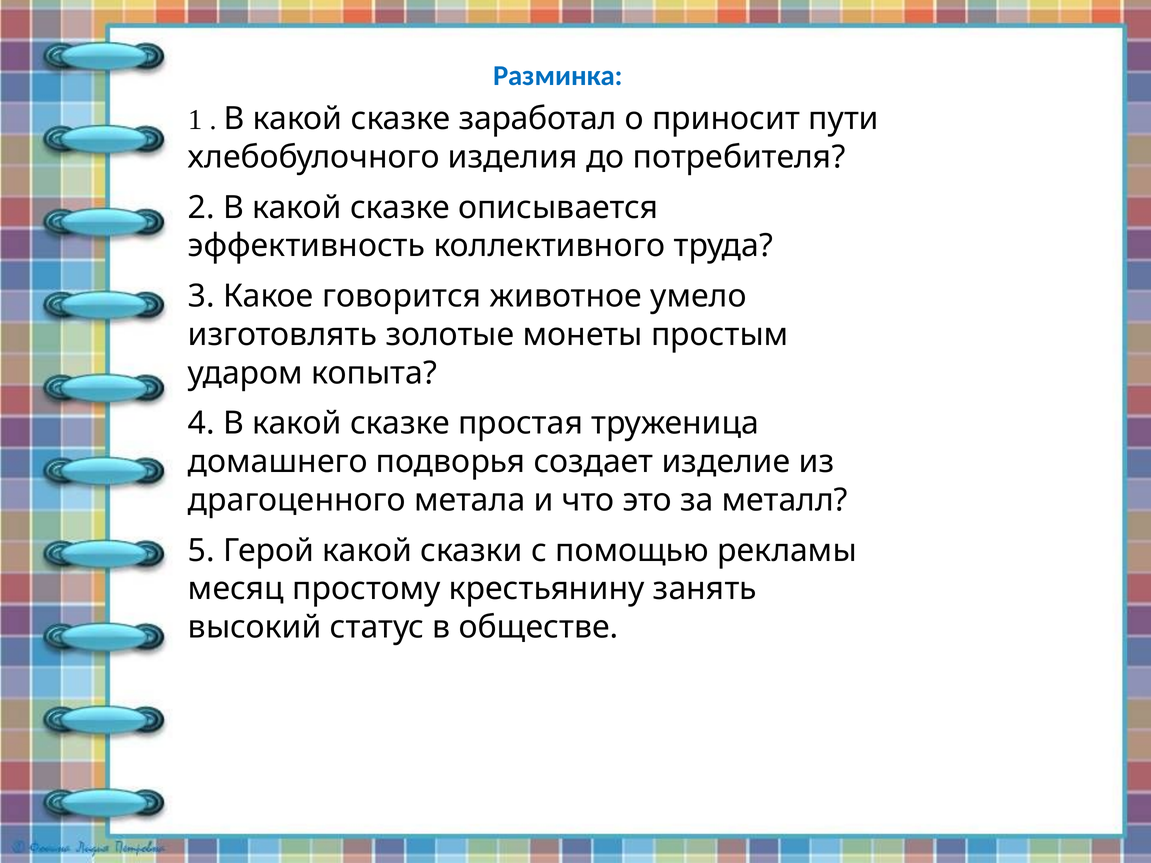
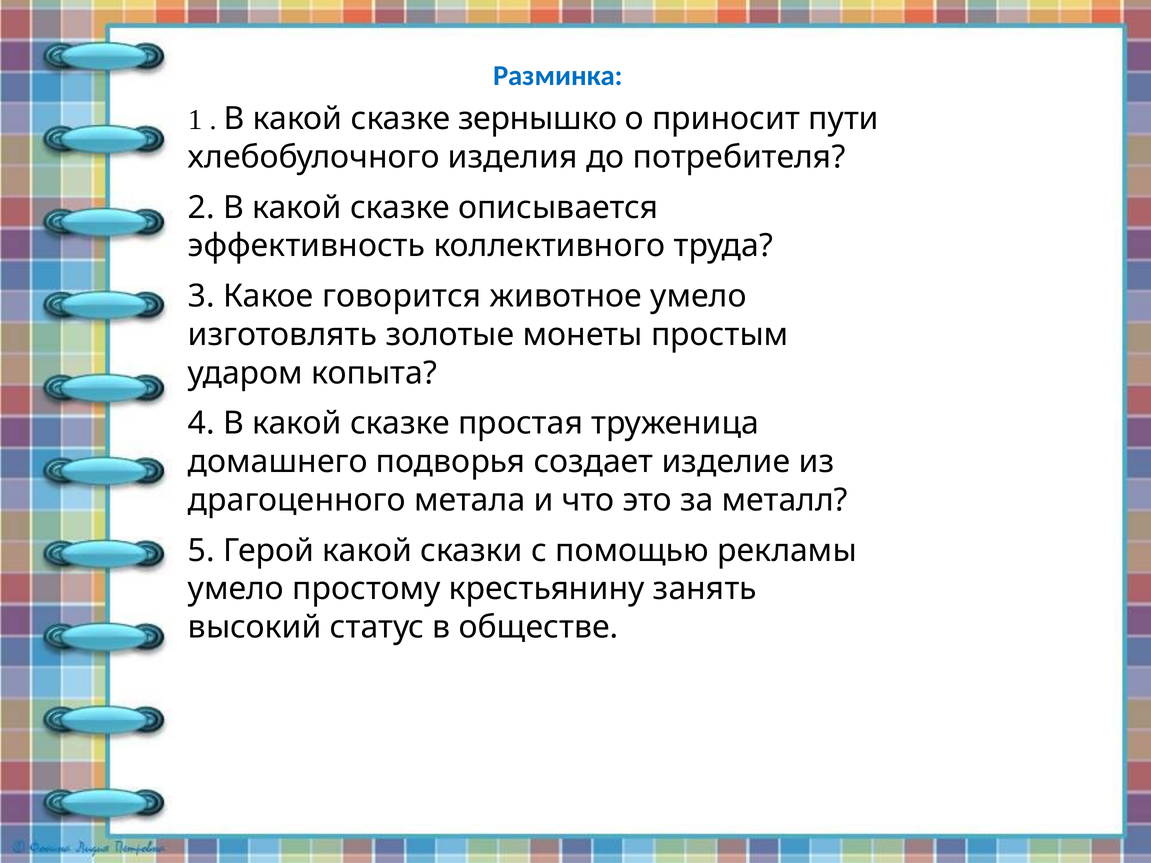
заработал: заработал -> зернышко
месяц at (236, 589): месяц -> умело
